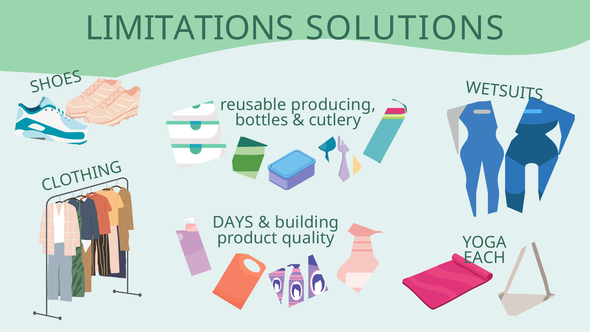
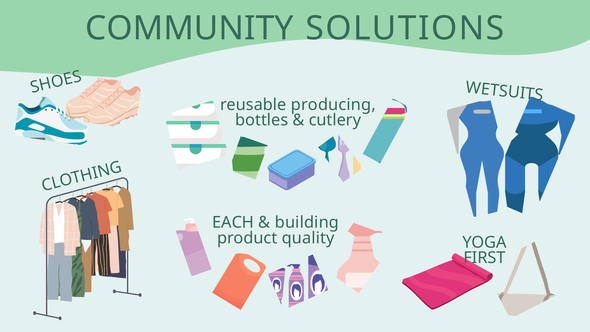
LIMITATIONS: LIMITATIONS -> COMMUNITY
DAYS: DAYS -> EACH
EACH: EACH -> FIRST
